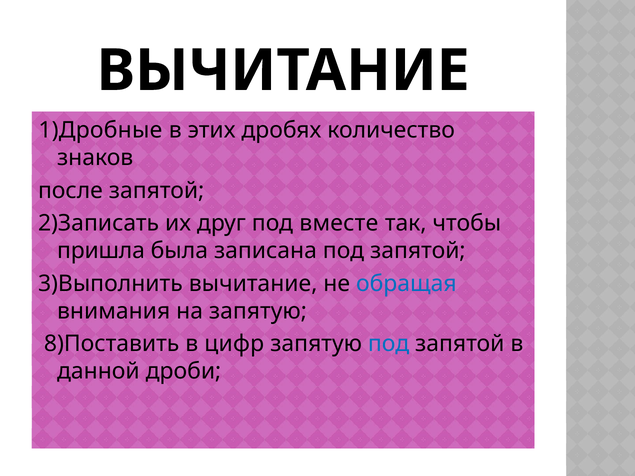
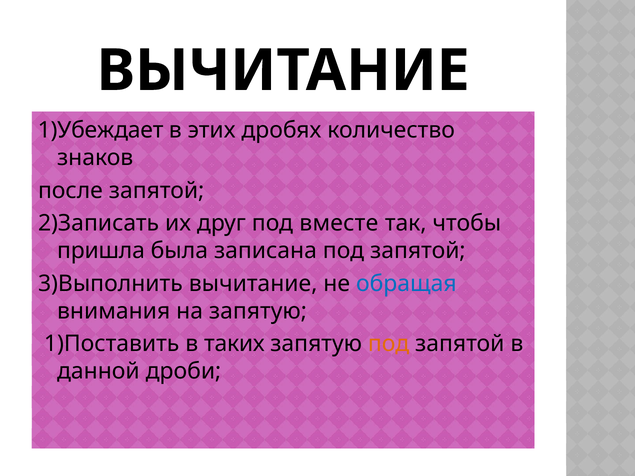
1)Дробные: 1)Дробные -> 1)Убеждает
8)Поставить: 8)Поставить -> 1)Поставить
цифр: цифр -> таких
под at (389, 344) colour: blue -> orange
